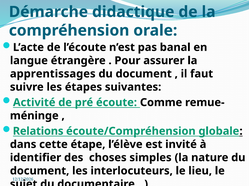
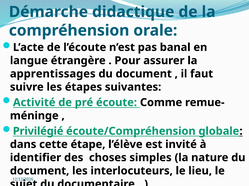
Relations: Relations -> Privilégié
